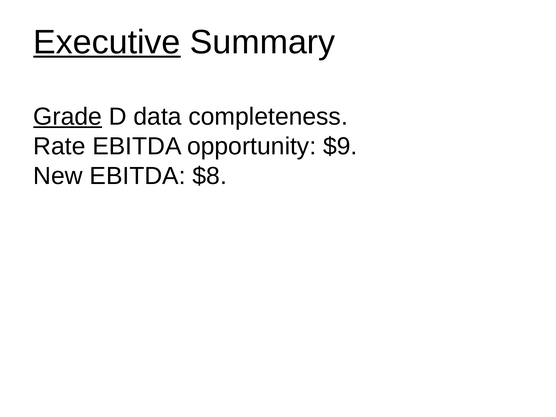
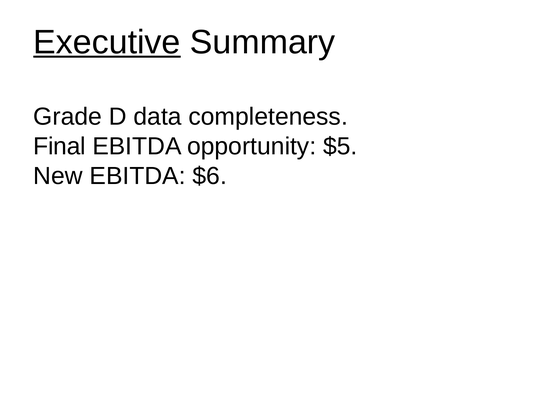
Grade underline: present -> none
Rate: Rate -> Final
$9: $9 -> $5
$8: $8 -> $6
